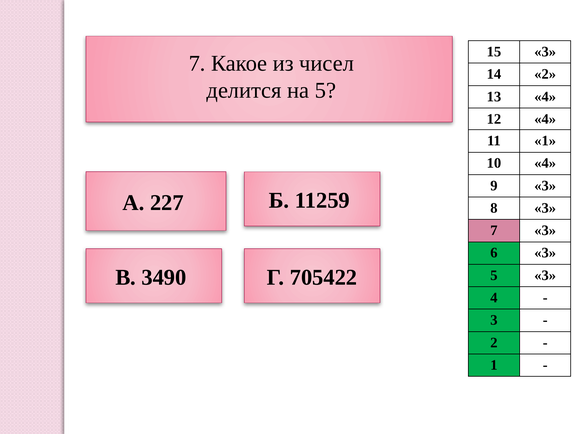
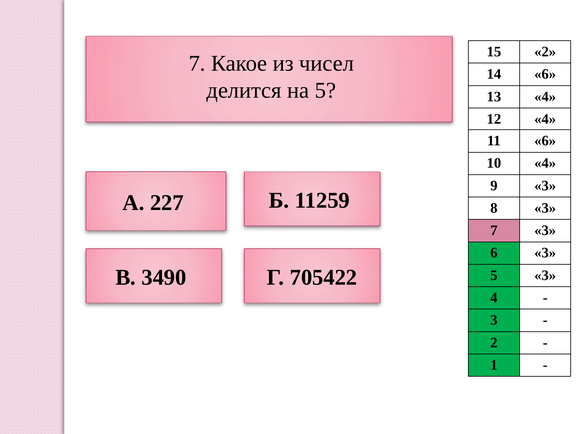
15 3: 3 -> 2
14 2: 2 -> 6
11 1: 1 -> 6
